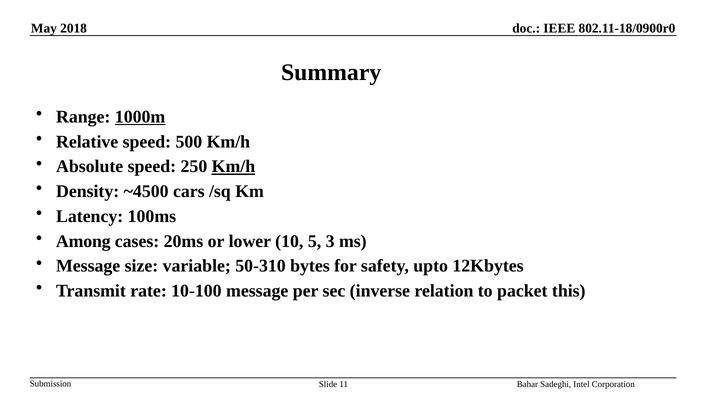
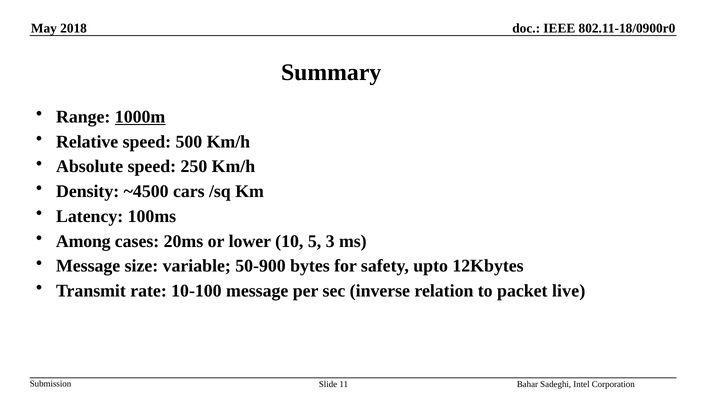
Km/h at (233, 167) underline: present -> none
50-310: 50-310 -> 50-900
this: this -> live
